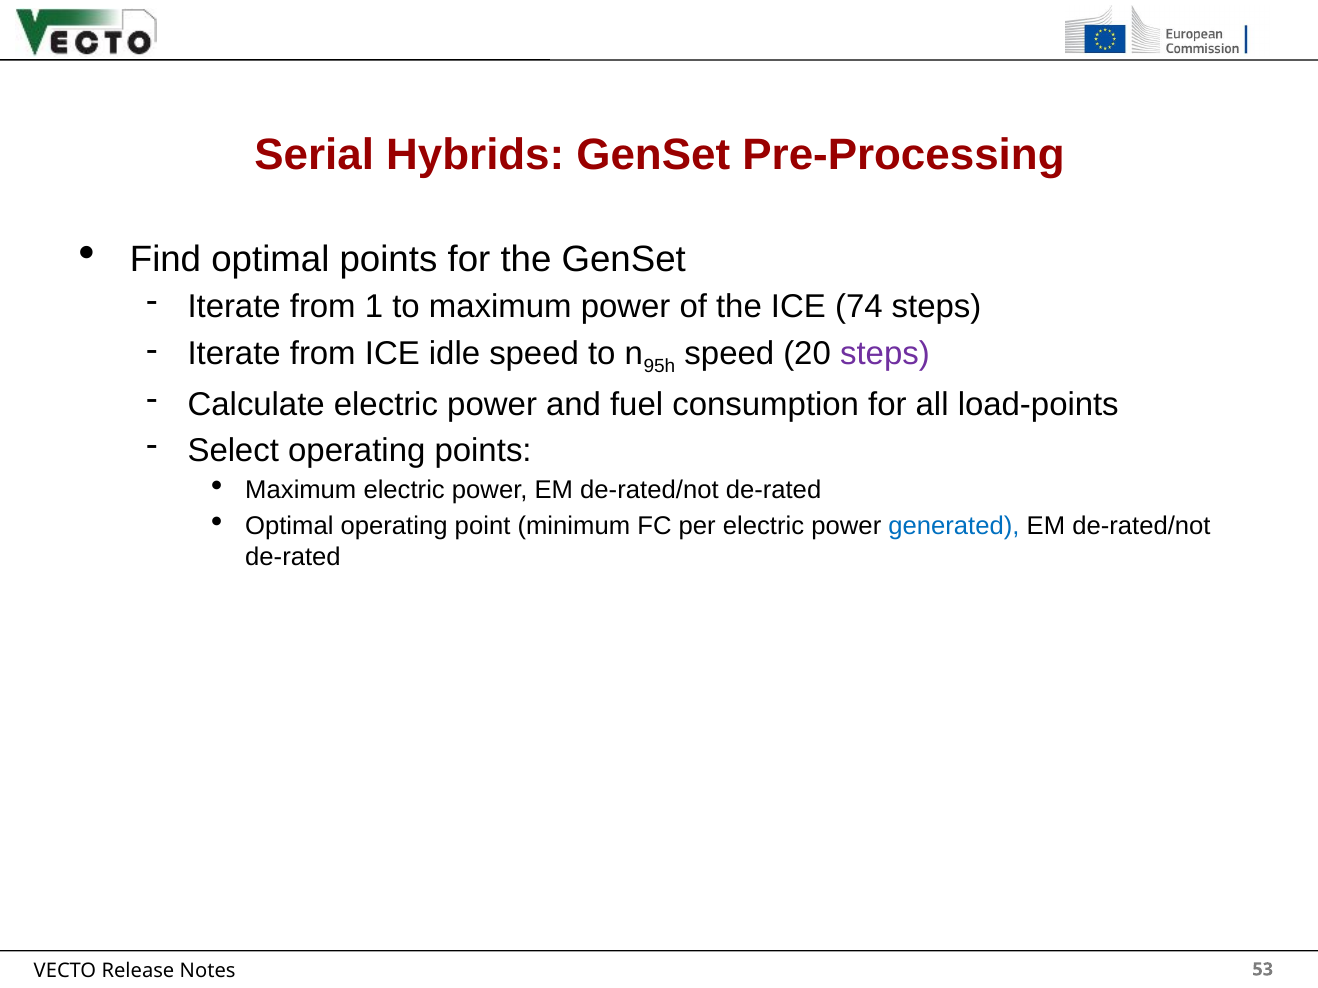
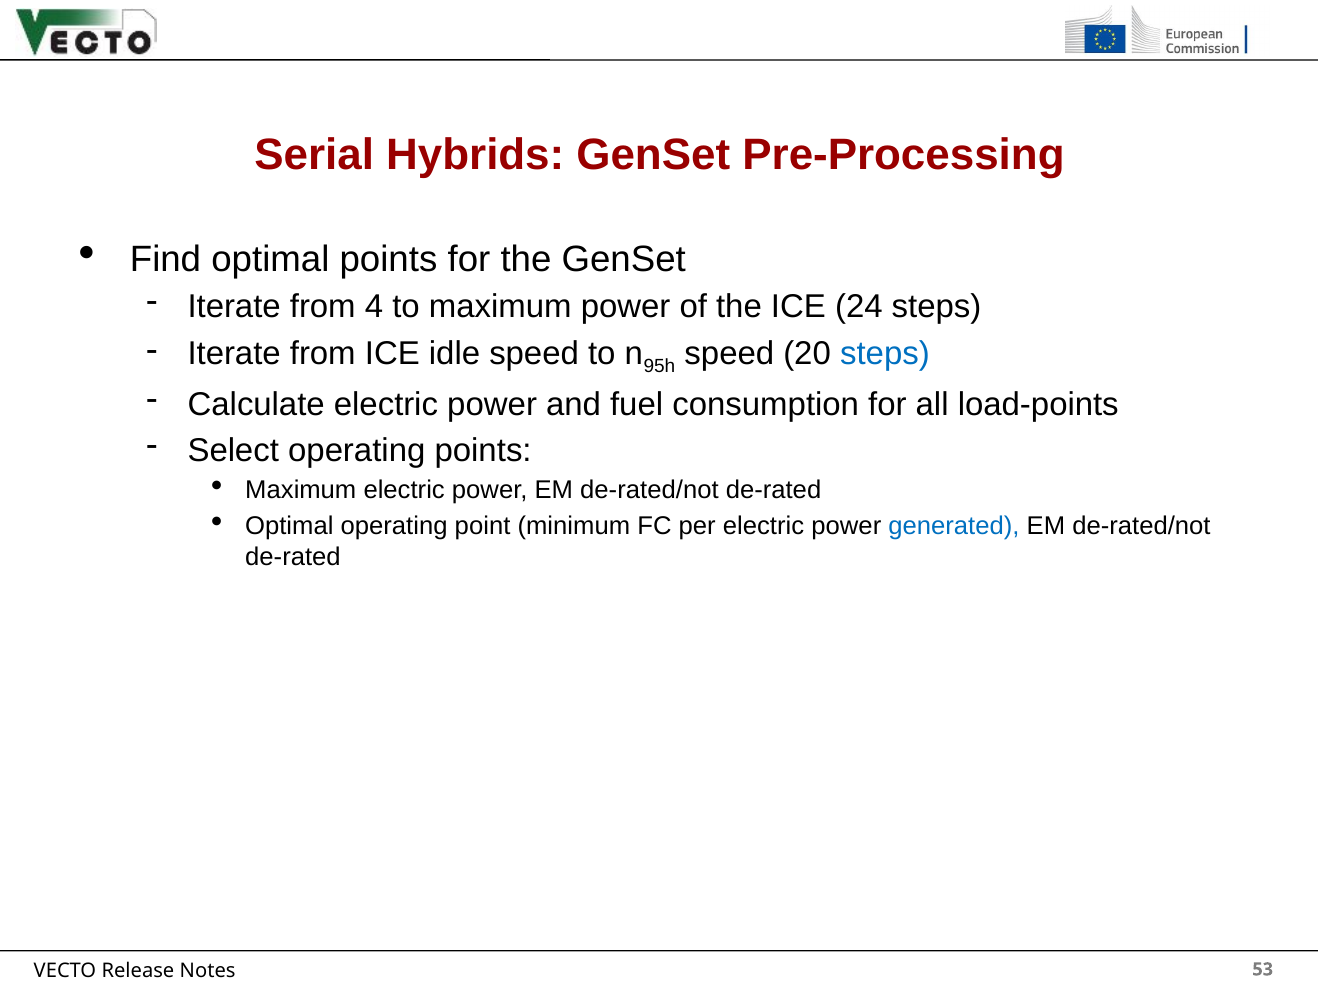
1: 1 -> 4
74: 74 -> 24
steps at (885, 353) colour: purple -> blue
